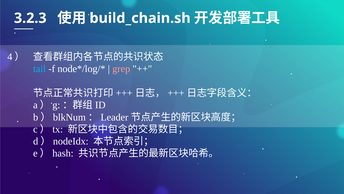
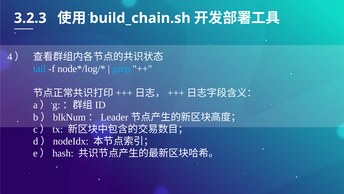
grep colour: pink -> light blue
